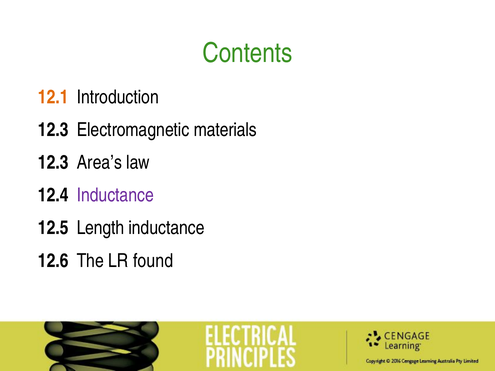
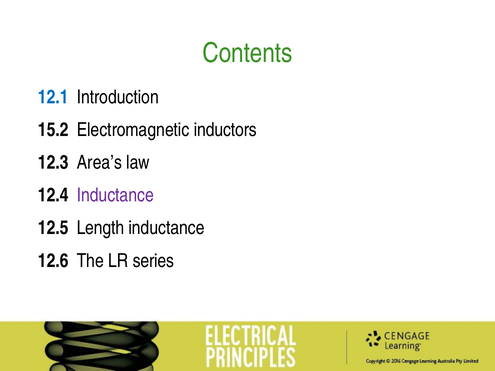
12.1 colour: orange -> blue
12.3 at (53, 130): 12.3 -> 15.2
materials: materials -> inductors
found: found -> series
